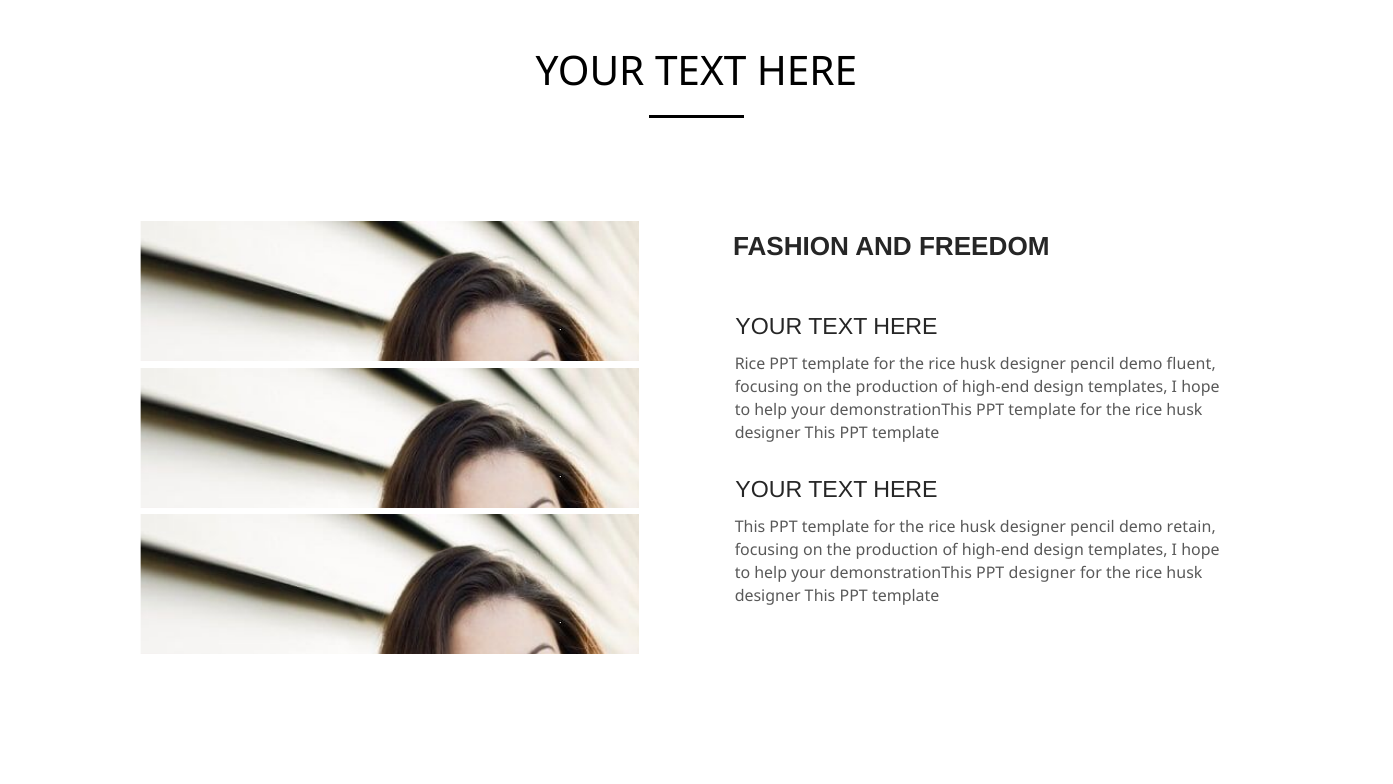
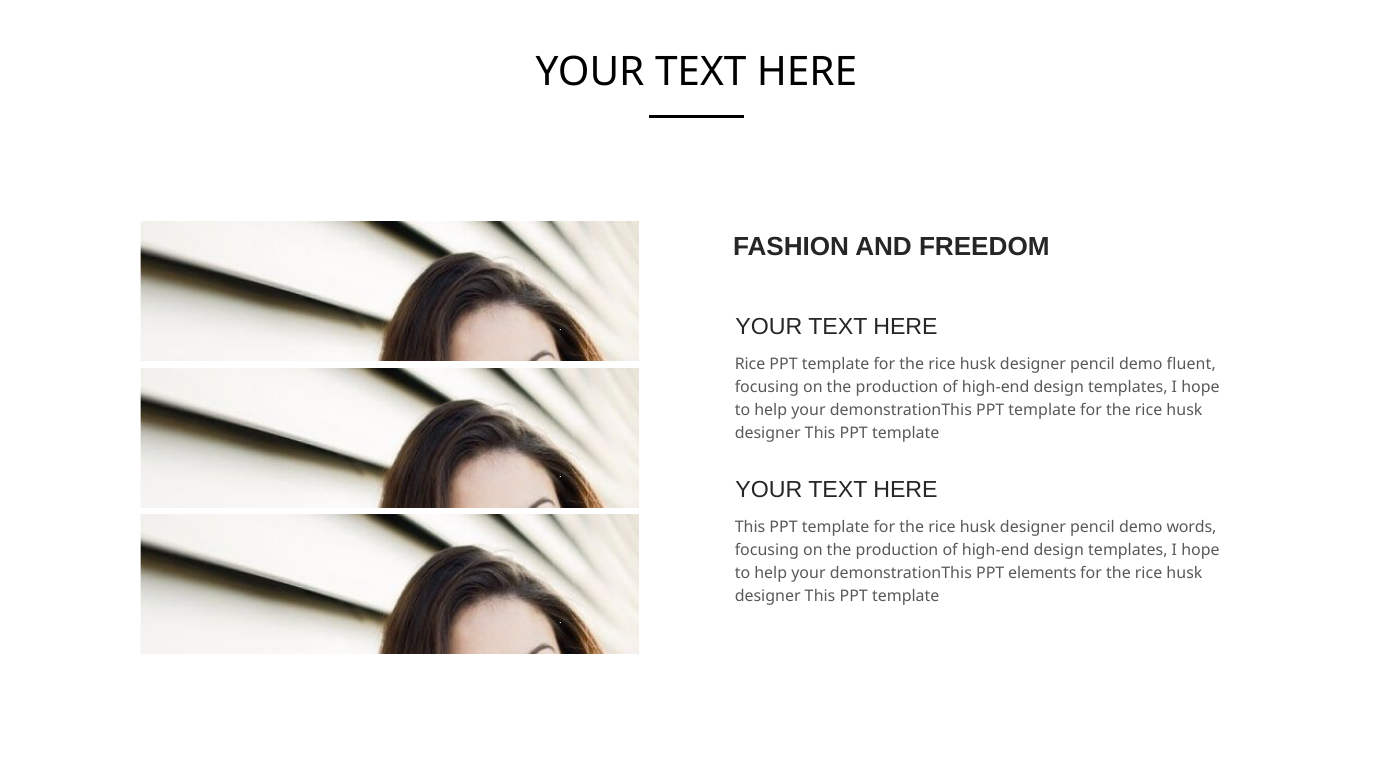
retain: retain -> words
PPT designer: designer -> elements
